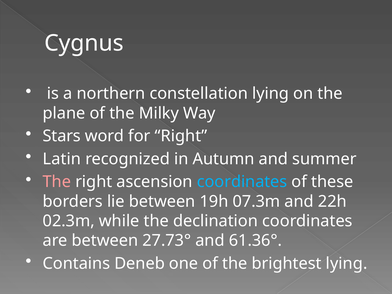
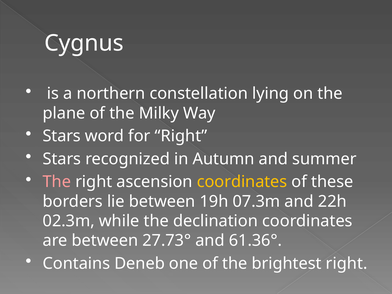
Latin at (62, 159): Latin -> Stars
coordinates at (242, 182) colour: light blue -> yellow
brightest lying: lying -> right
